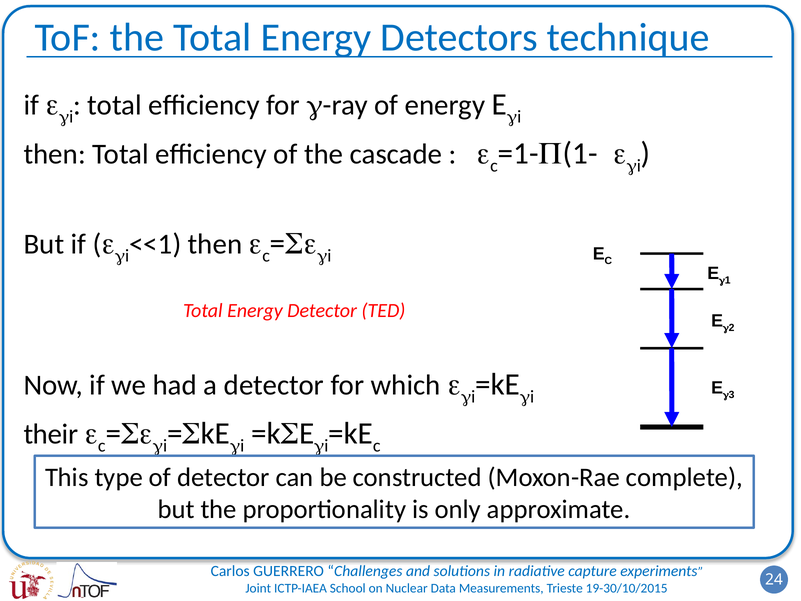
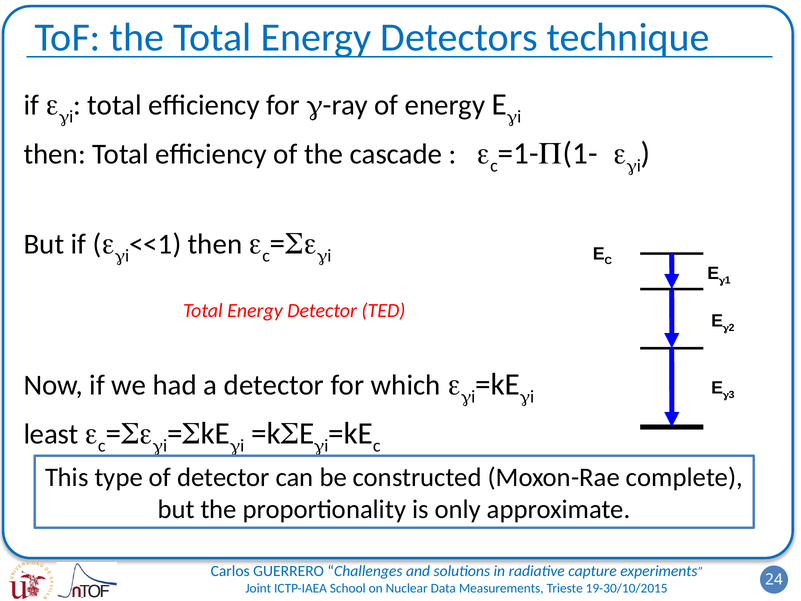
their: their -> least
